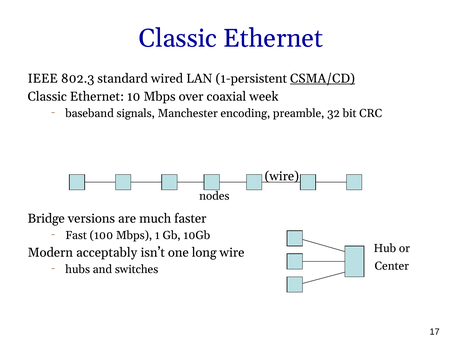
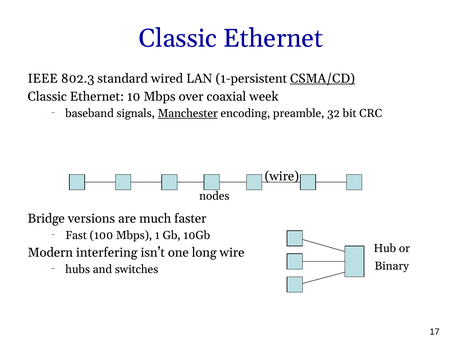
Manchester underline: none -> present
acceptably: acceptably -> interfering
Center: Center -> Binary
